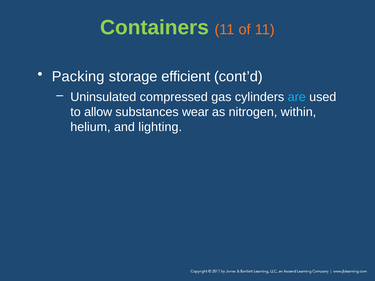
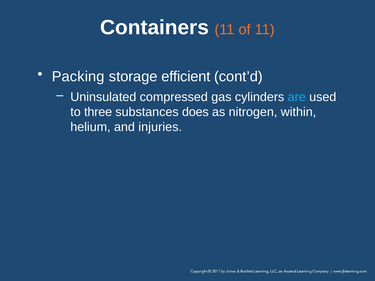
Containers colour: light green -> white
allow: allow -> three
wear: wear -> does
lighting: lighting -> injuries
